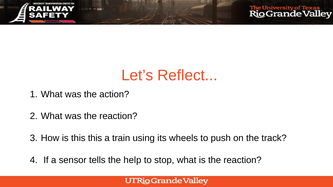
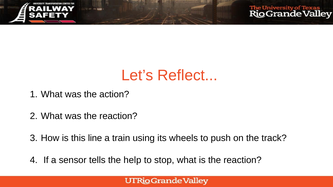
this this: this -> line
